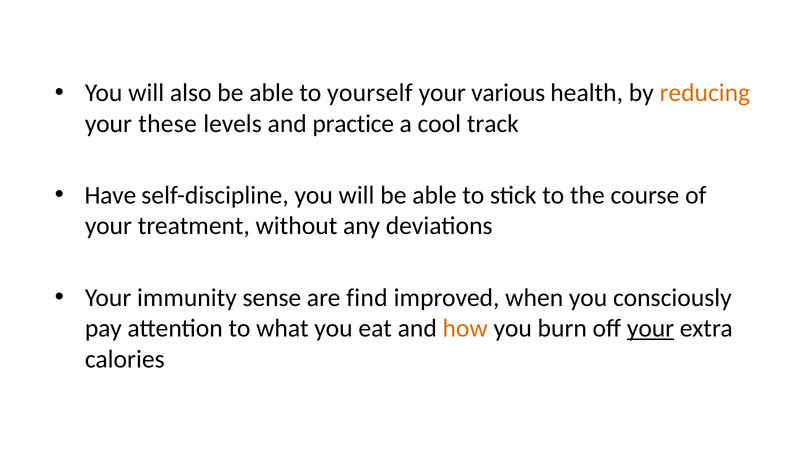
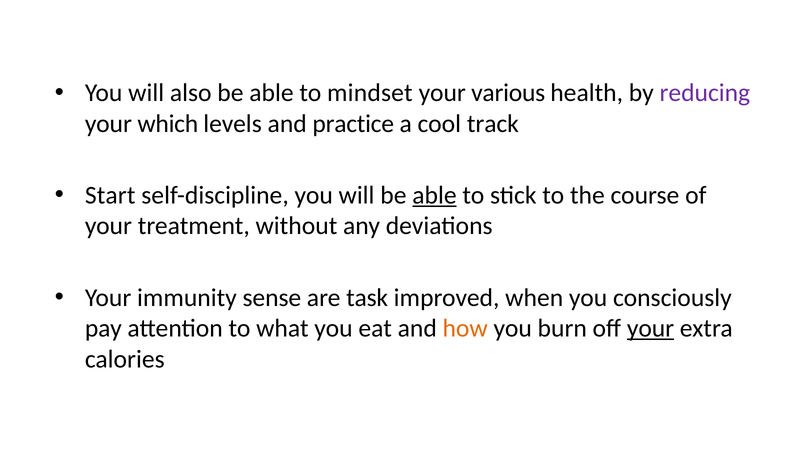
yourself: yourself -> mindset
reducing colour: orange -> purple
these: these -> which
Have: Have -> Start
able at (435, 195) underline: none -> present
find: find -> task
